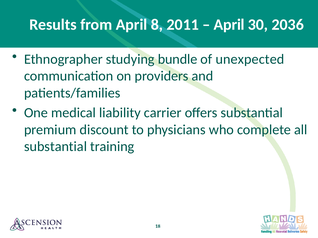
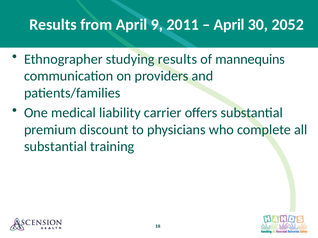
8: 8 -> 9
2036: 2036 -> 2052
studying bundle: bundle -> results
unexpected: unexpected -> mannequins
